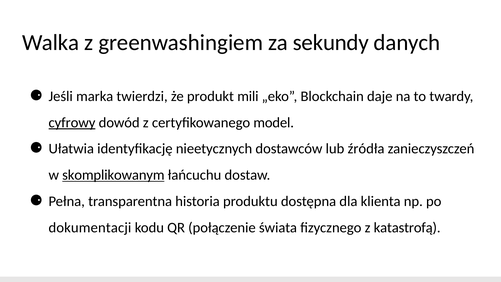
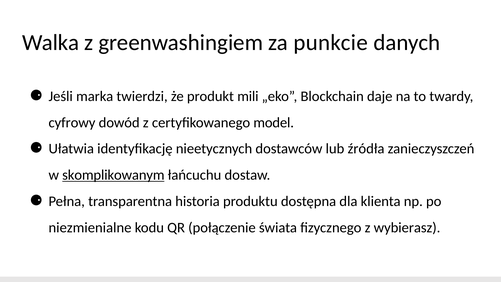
sekundy: sekundy -> punkcie
cyfrowy underline: present -> none
dokumentacji: dokumentacji -> niezmienialne
katastrofą: katastrofą -> wybierasz
